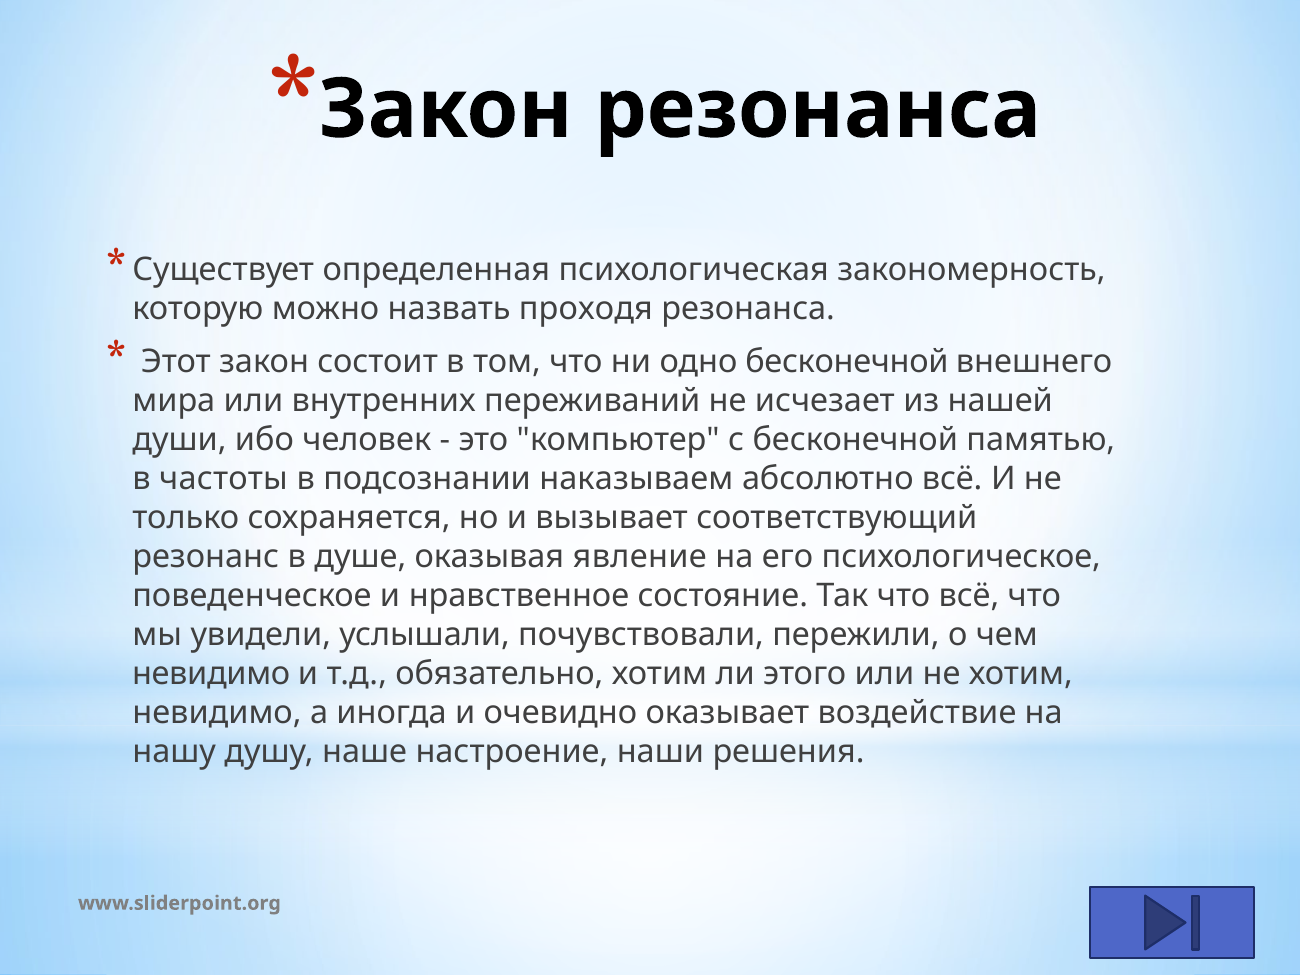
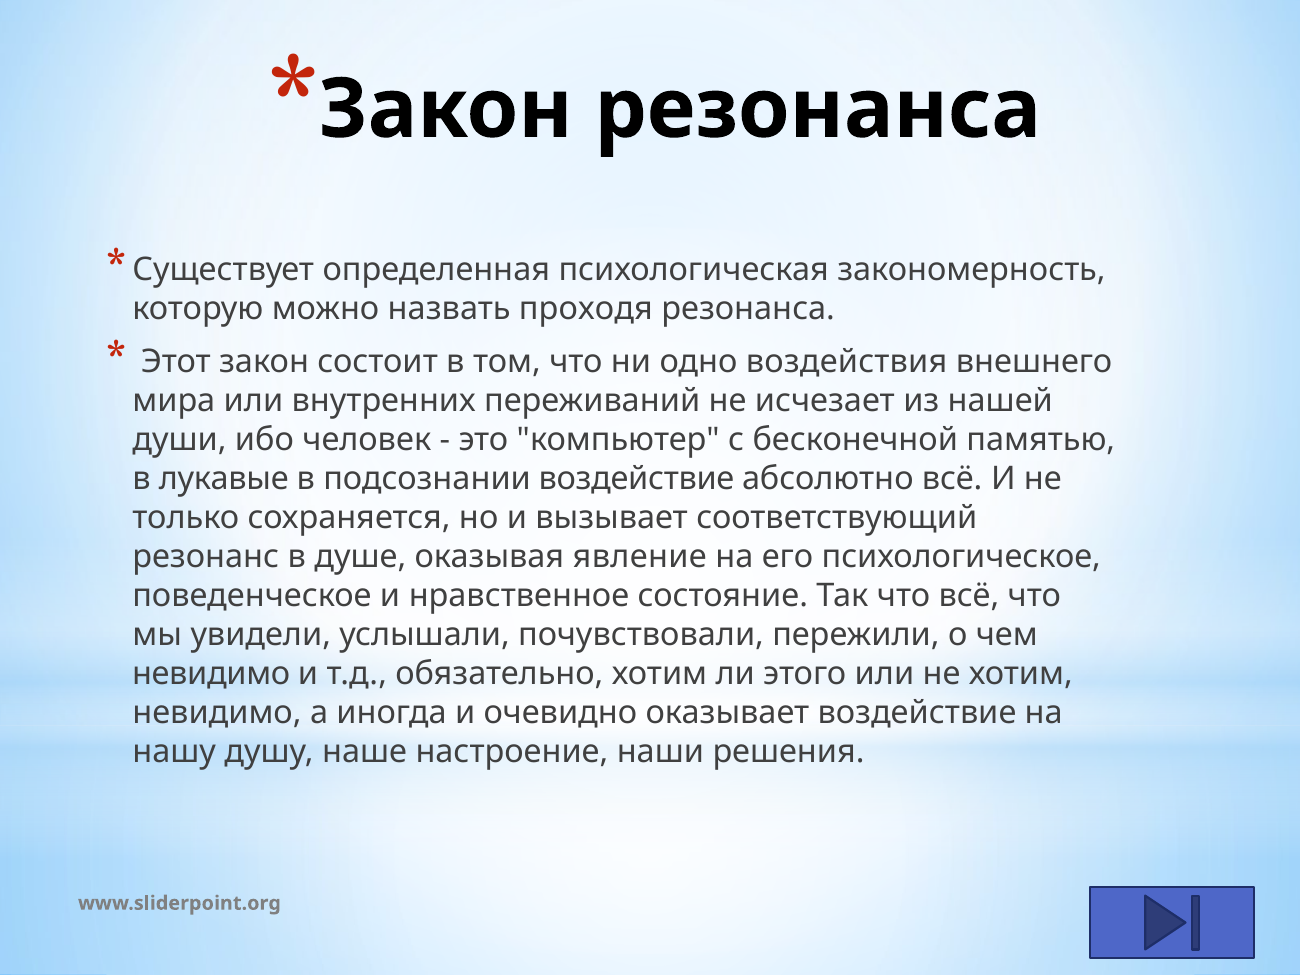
одно бесконечной: бесконечной -> воздействия
частоты: частоты -> лукавые
подсознании наказываем: наказываем -> воздействие
